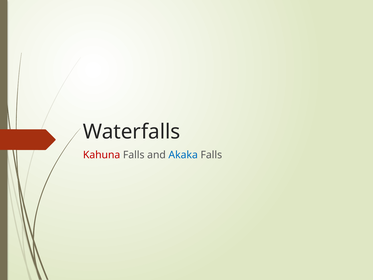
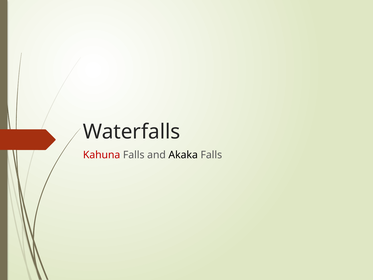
Akaka colour: blue -> black
